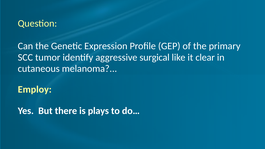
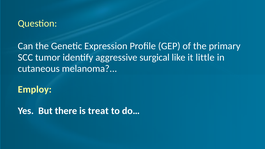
clear: clear -> little
plays: plays -> treat
